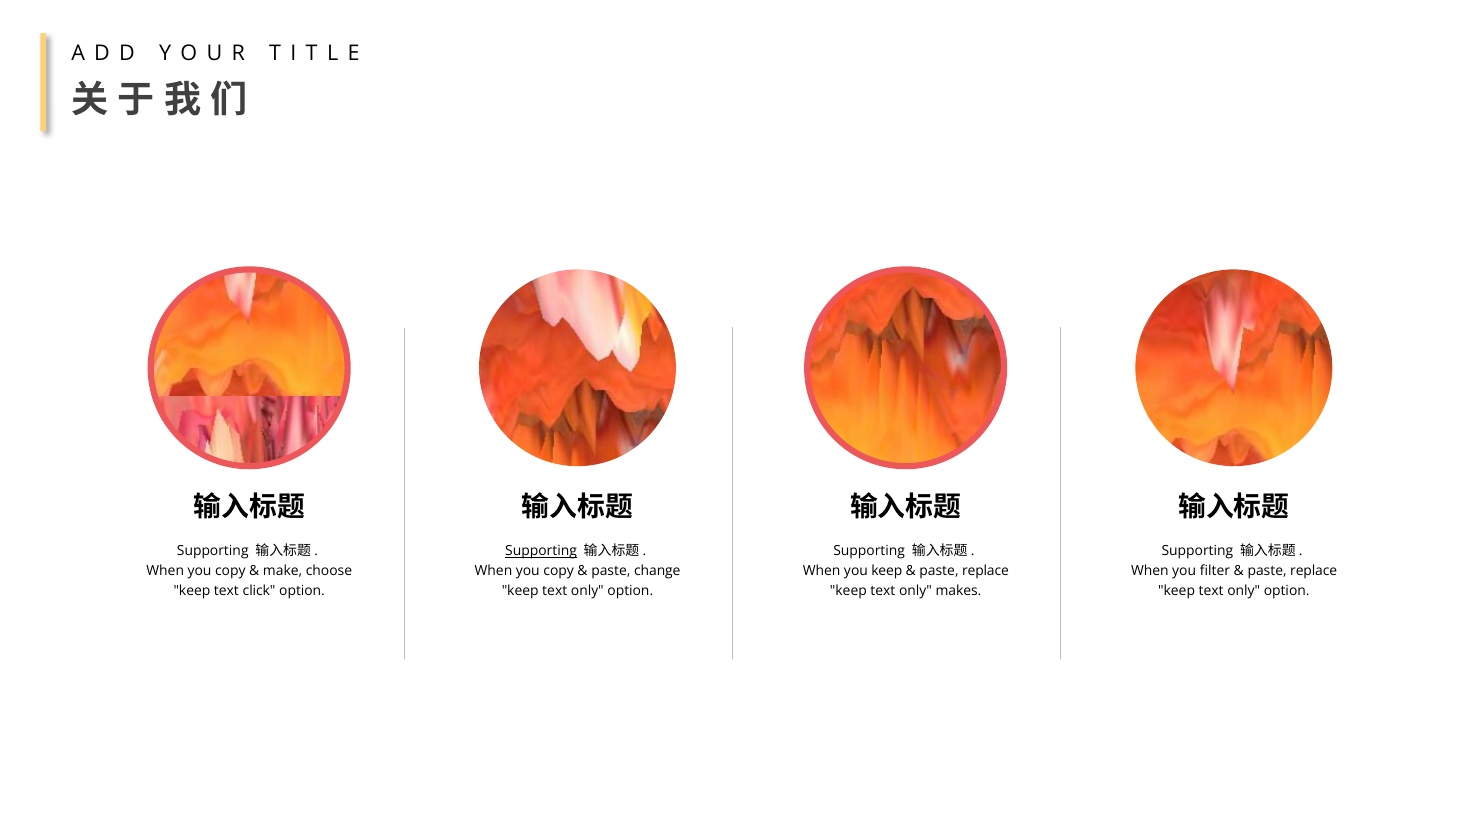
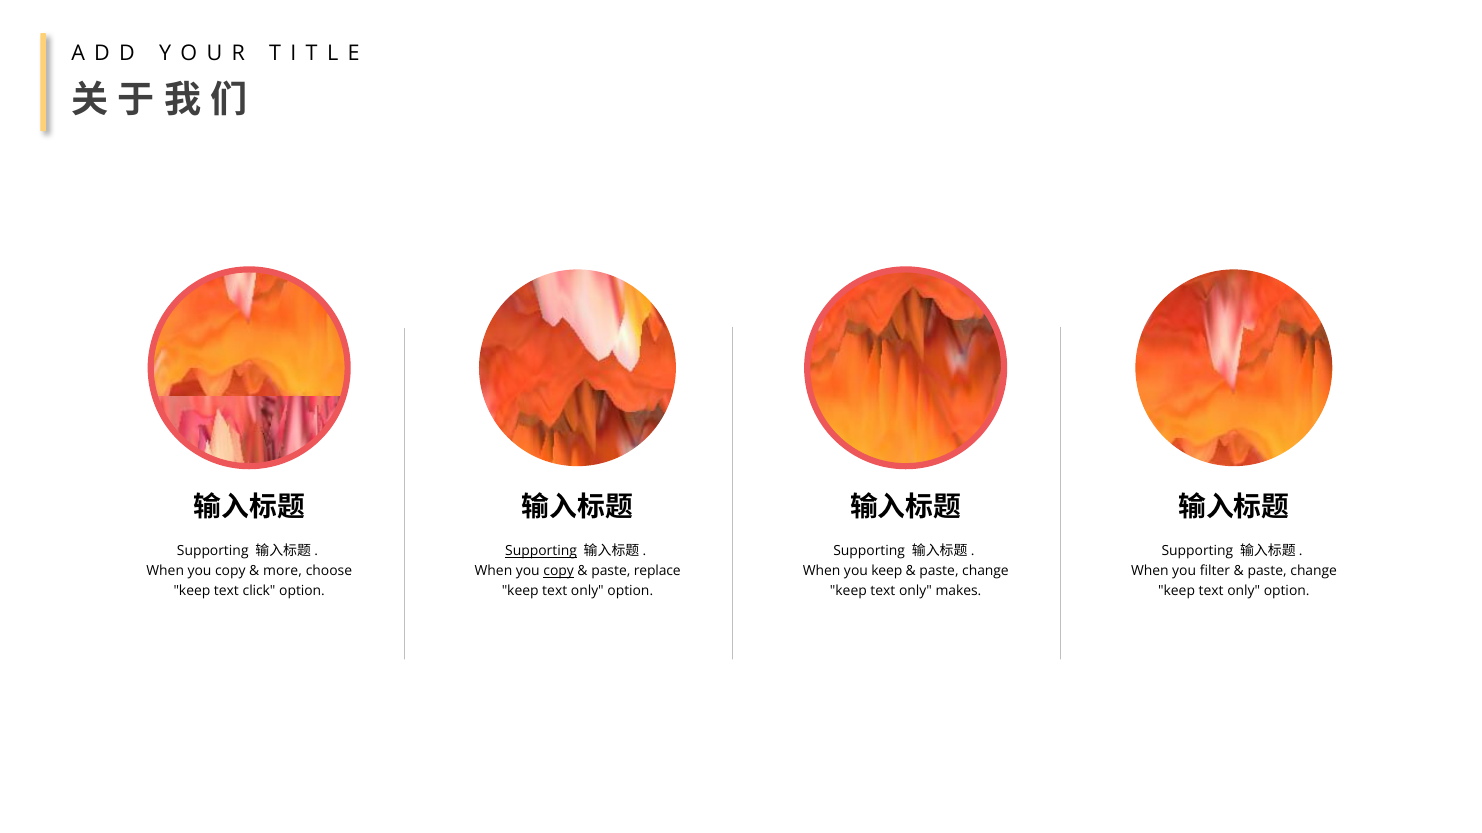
make: make -> more
copy at (559, 572) underline: none -> present
change: change -> replace
replace at (985, 572): replace -> change
replace at (1314, 572): replace -> change
